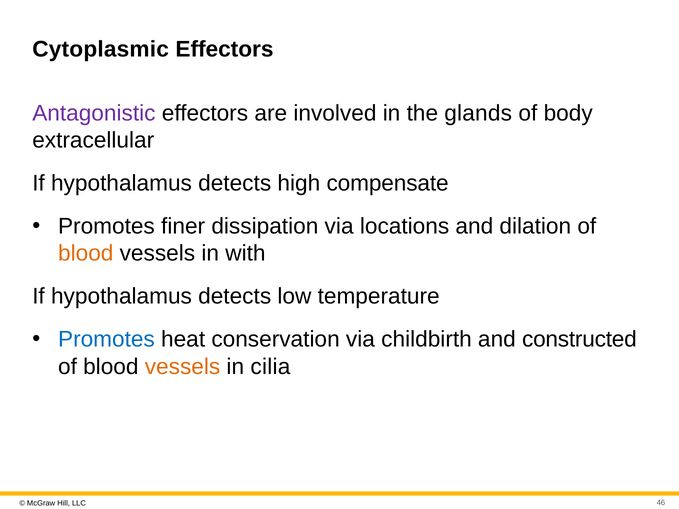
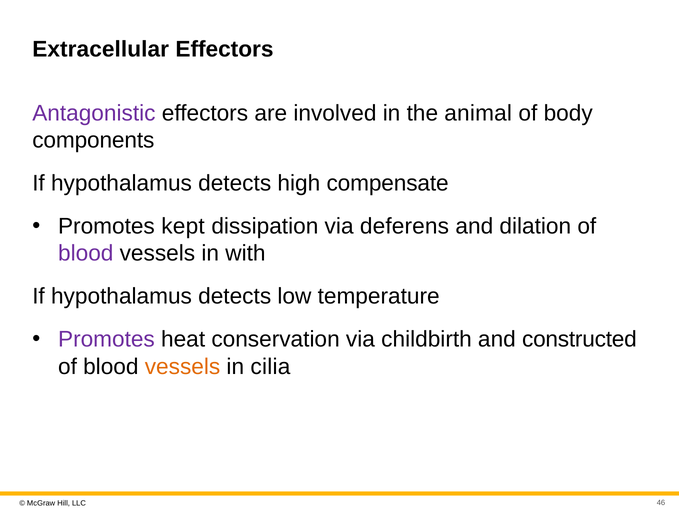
Cytoplasmic: Cytoplasmic -> Extracellular
glands: glands -> animal
extracellular: extracellular -> components
finer: finer -> kept
locations: locations -> deferens
blood at (86, 254) colour: orange -> purple
Promotes at (106, 340) colour: blue -> purple
